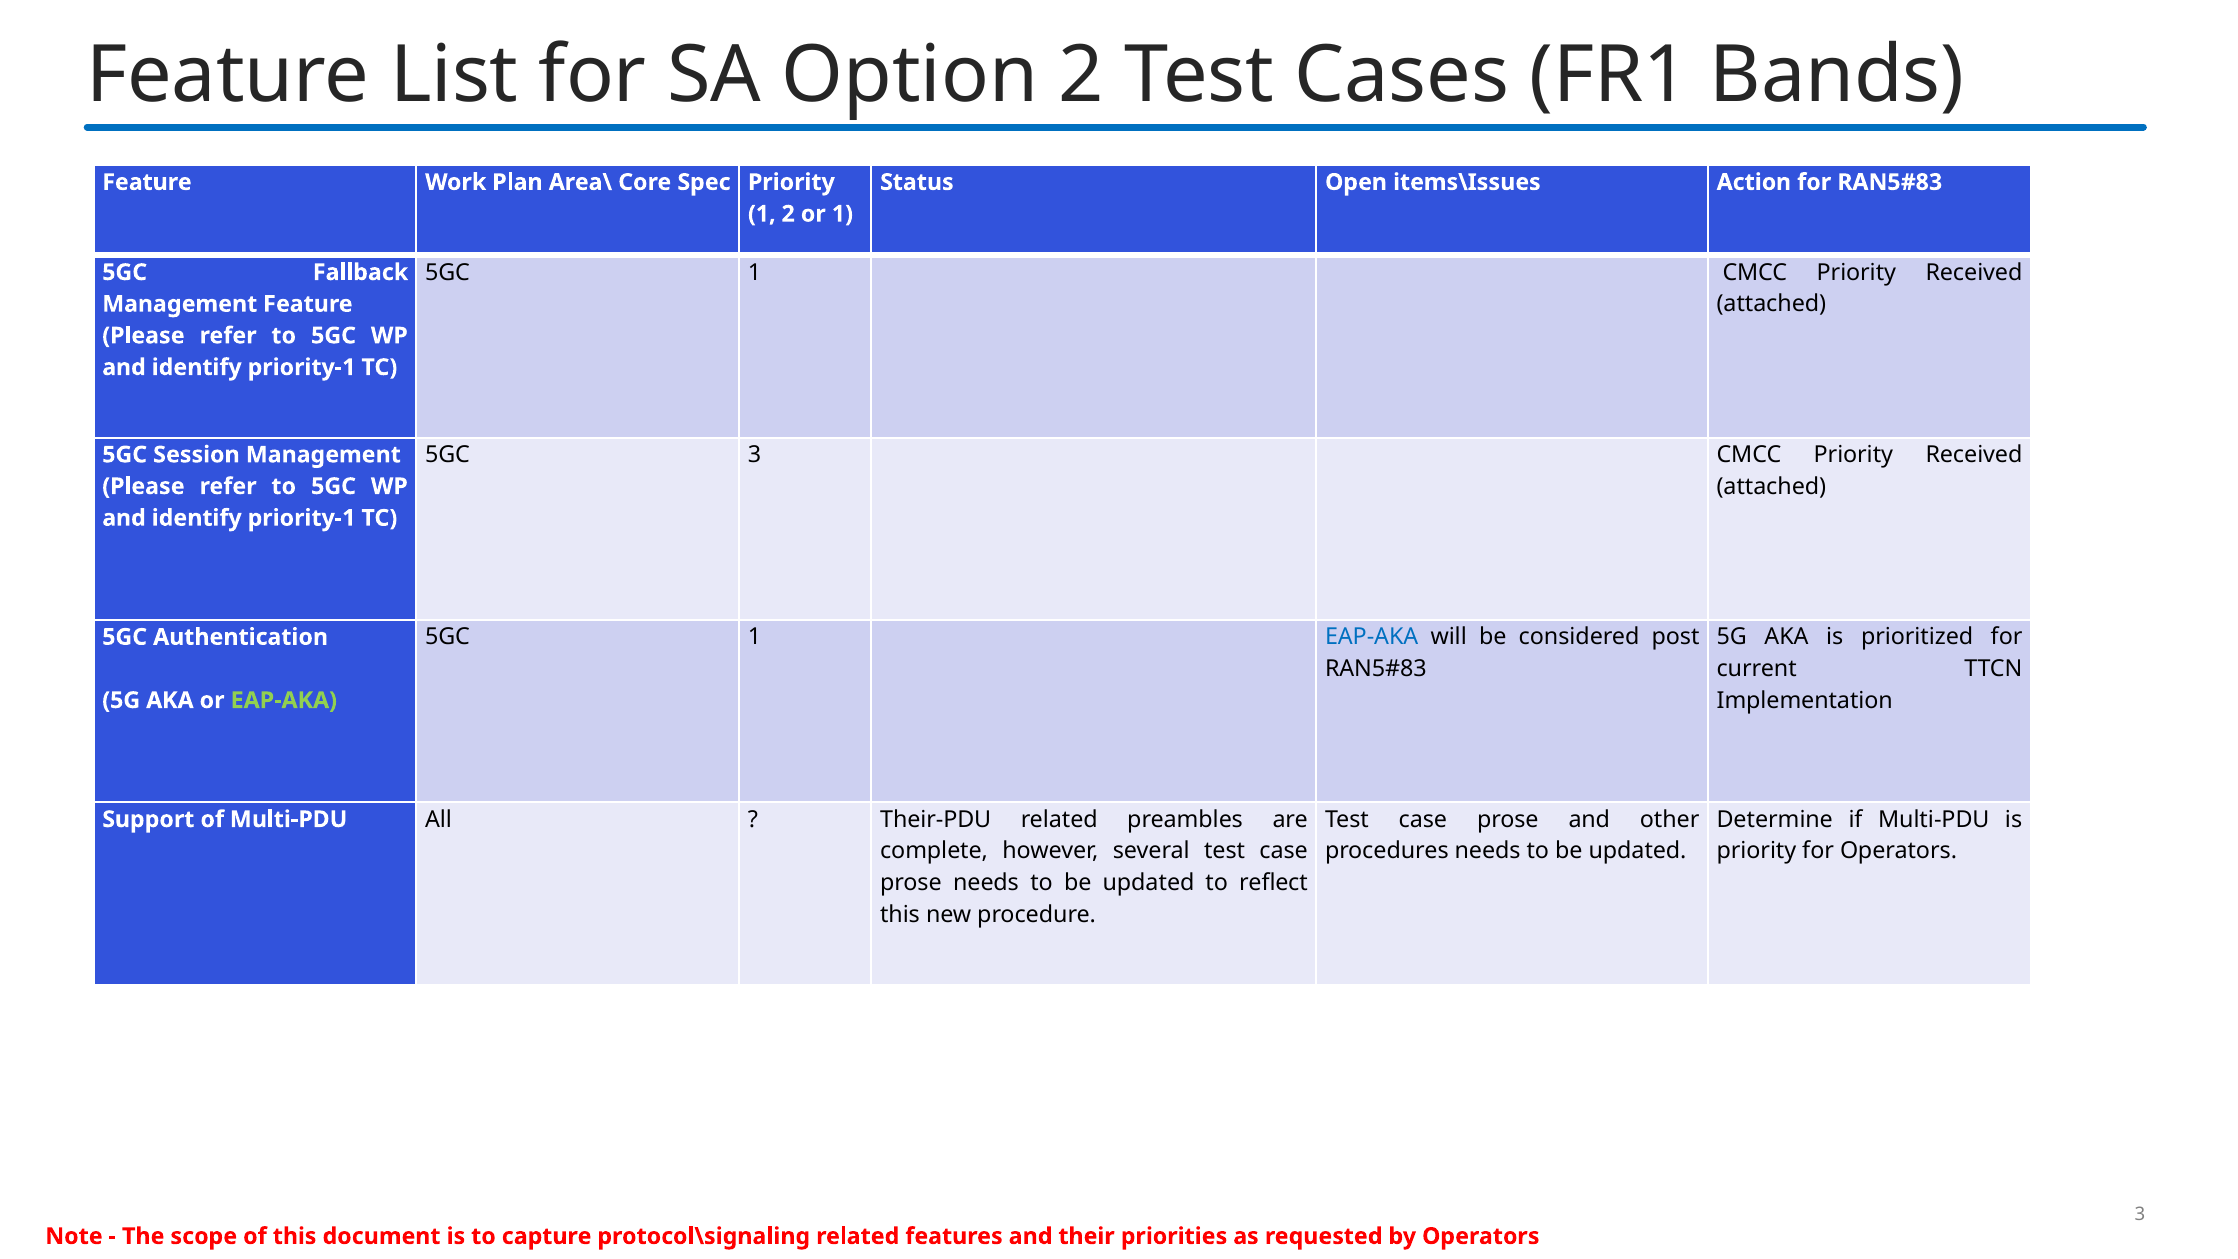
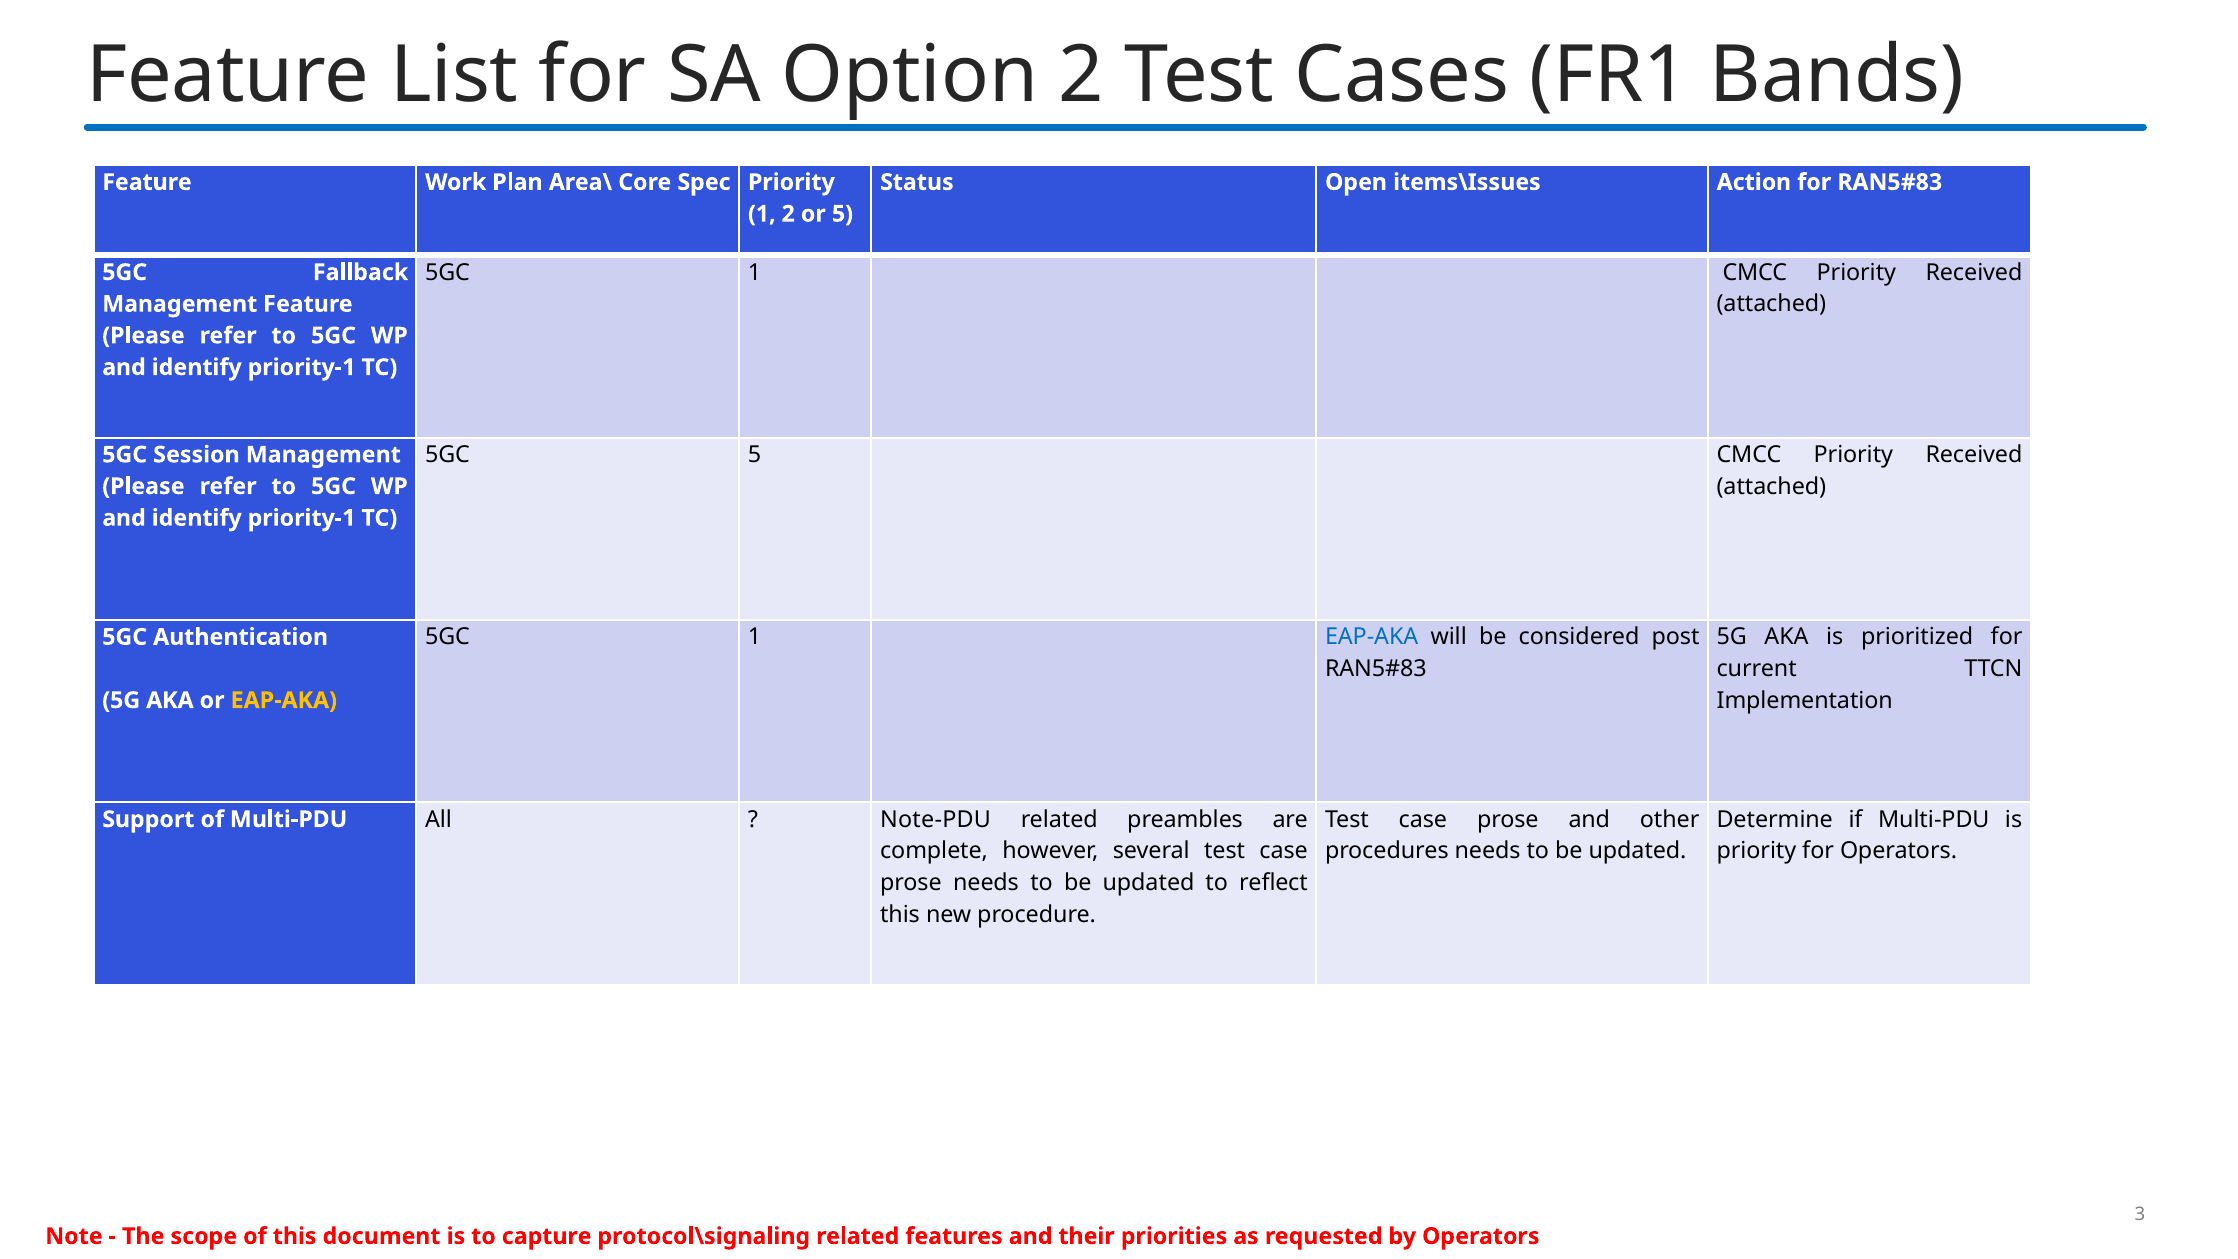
or 1: 1 -> 5
5GC 3: 3 -> 5
EAP-AKA at (284, 700) colour: light green -> yellow
Their-PDU: Their-PDU -> Note-PDU
